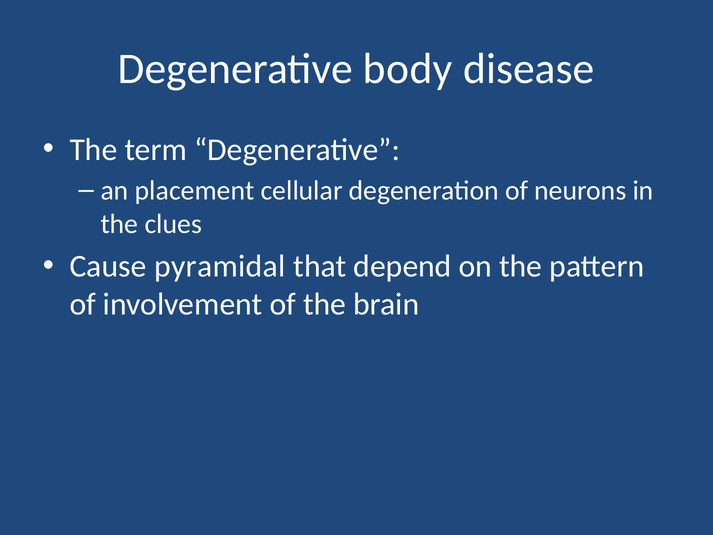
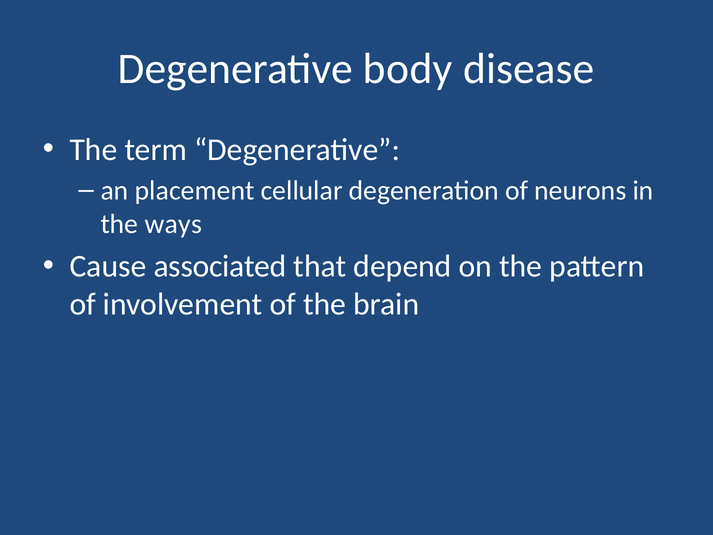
clues: clues -> ways
pyramidal: pyramidal -> associated
